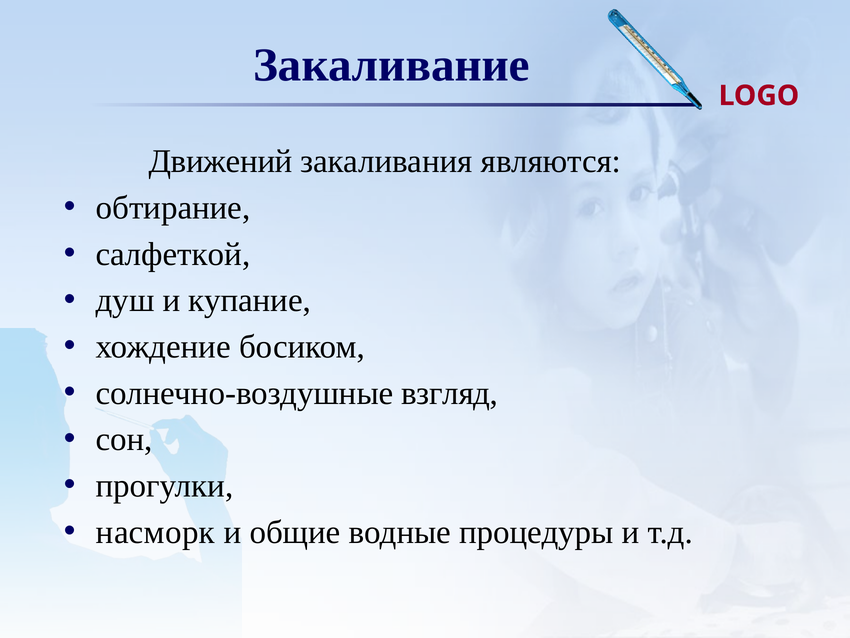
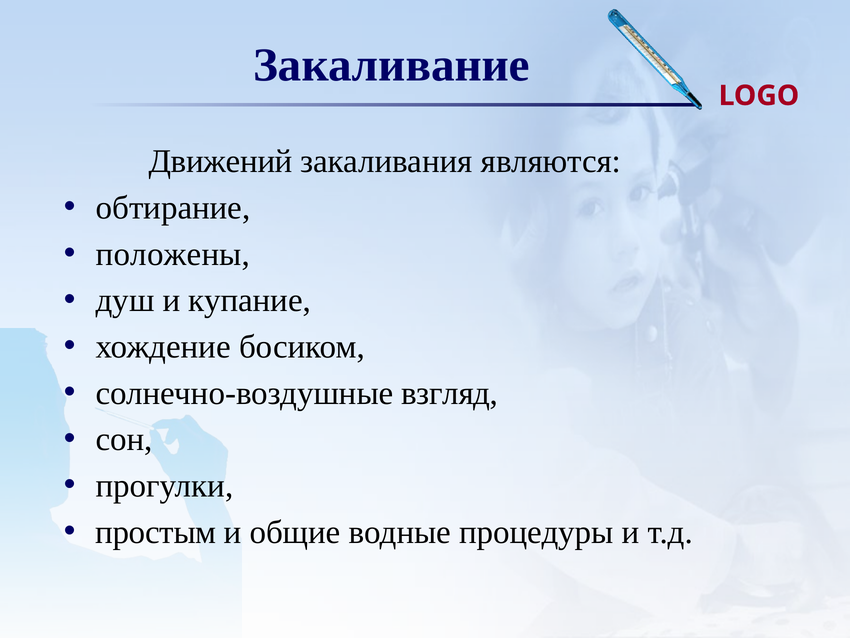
салфеткой: салфеткой -> положены
насморк: насморк -> простым
